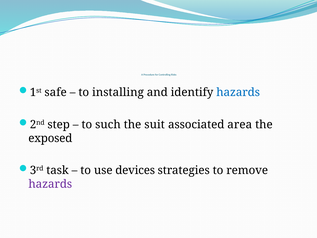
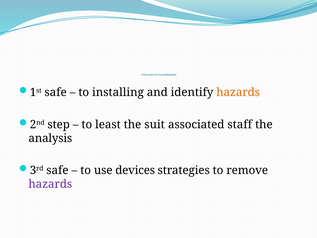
hazards at (238, 92) colour: blue -> orange
such: such -> least
area: area -> staff
exposed: exposed -> analysis
3rd task: task -> safe
